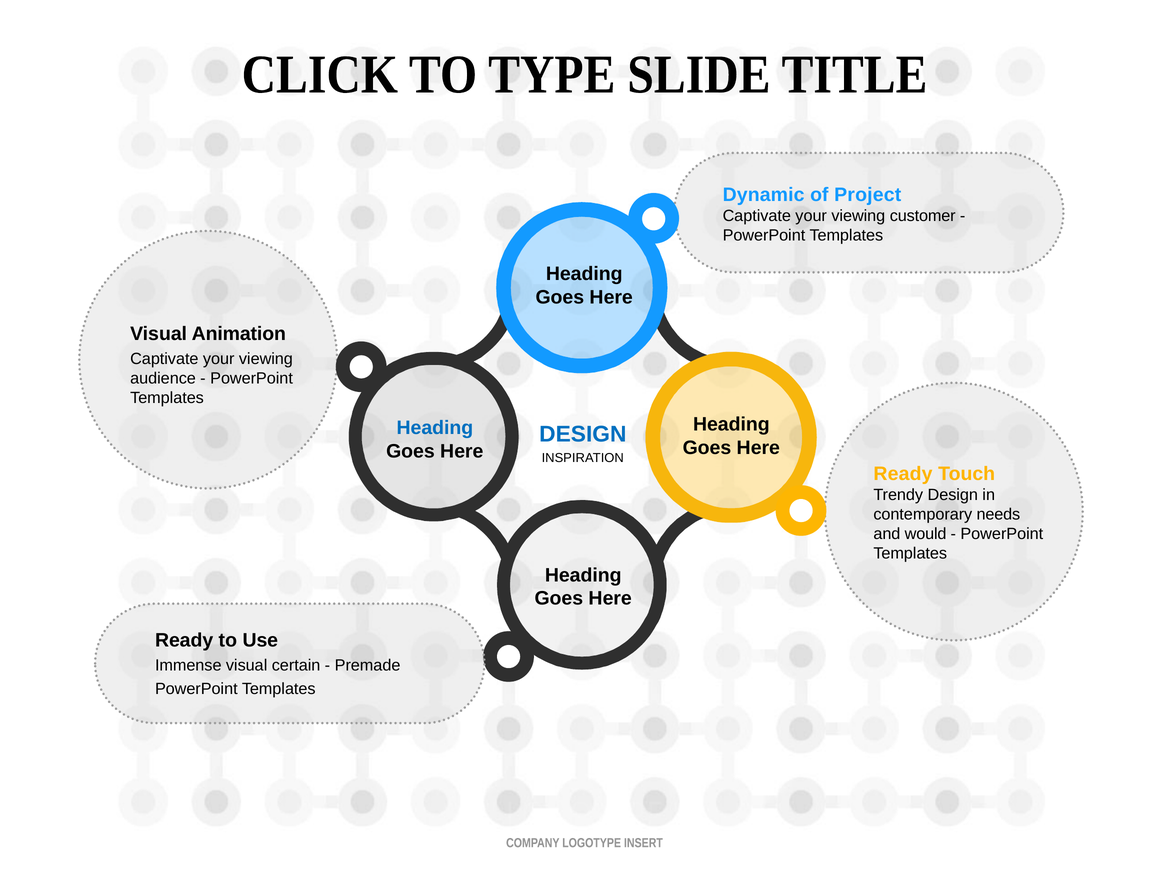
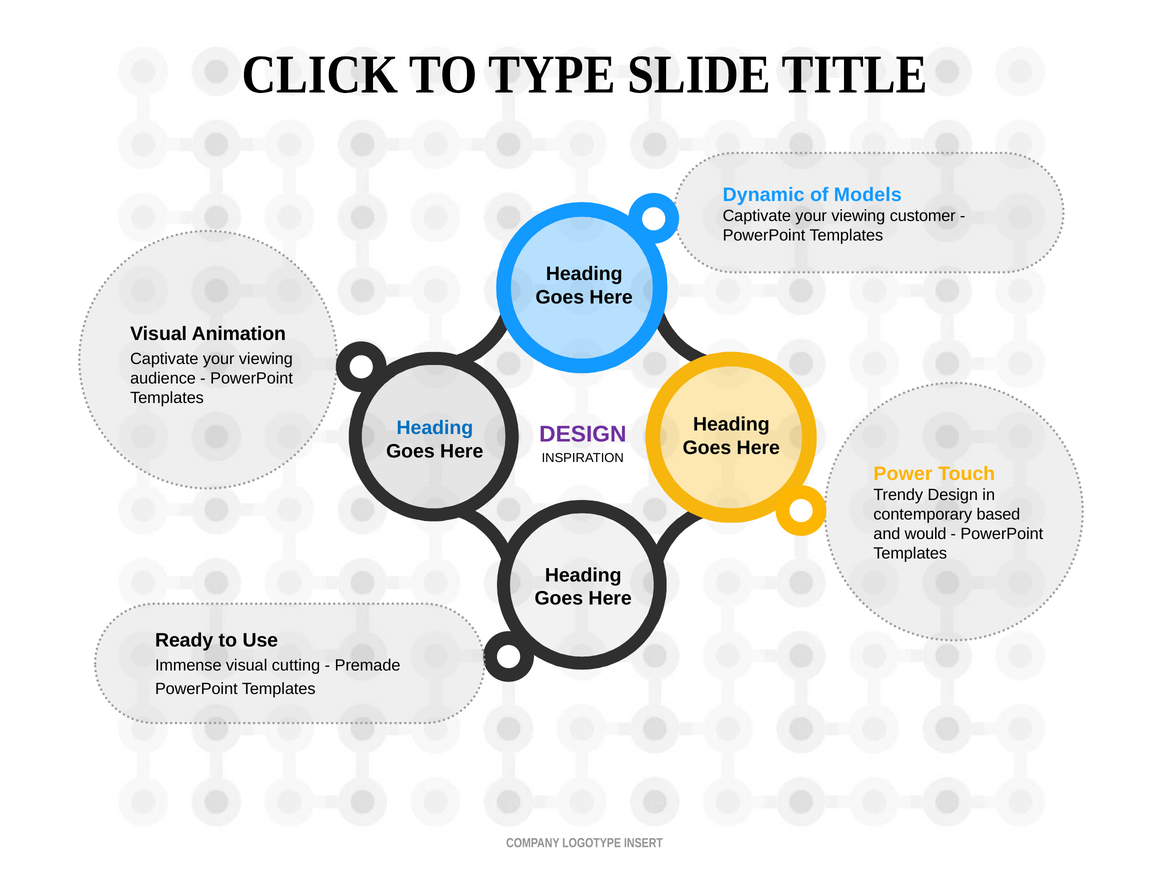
Project: Project -> Models
DESIGN at (583, 435) colour: blue -> purple
Ready at (903, 474): Ready -> Power
needs: needs -> based
certain: certain -> cutting
